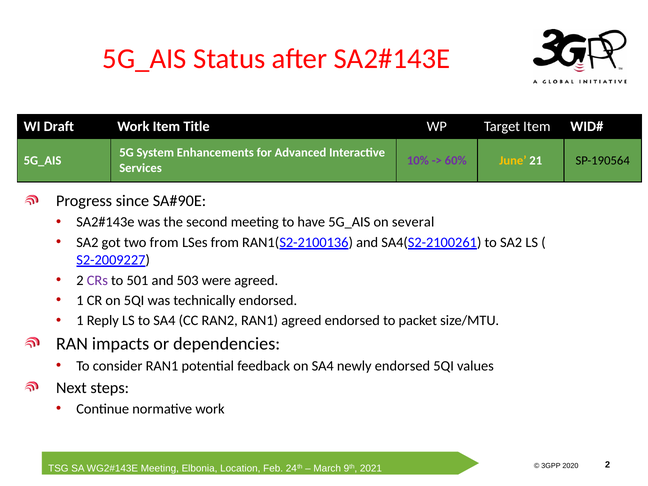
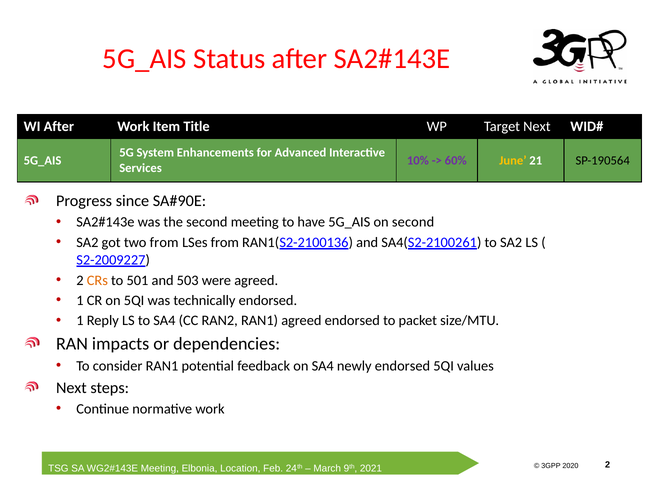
WI Draft: Draft -> After
Target Item: Item -> Next
on several: several -> second
CRs colour: purple -> orange
